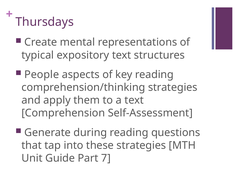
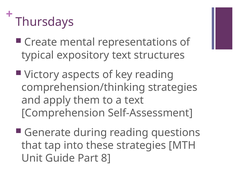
People: People -> Victory
7: 7 -> 8
